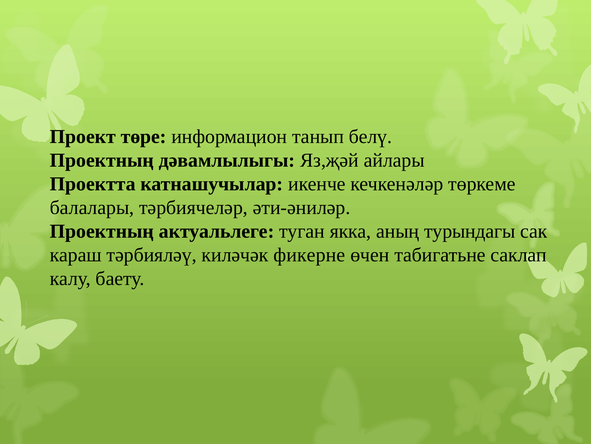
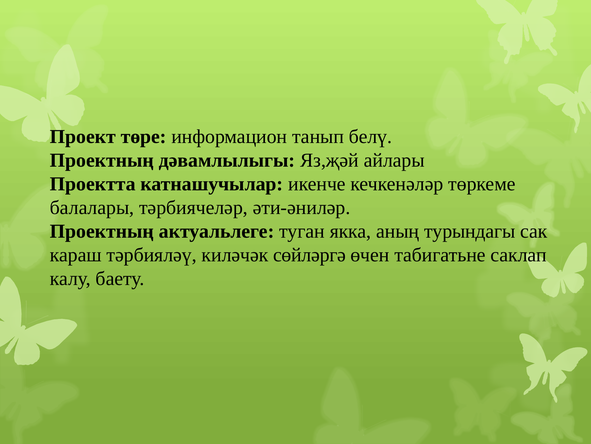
фикерне: фикерне -> сөйләргә
